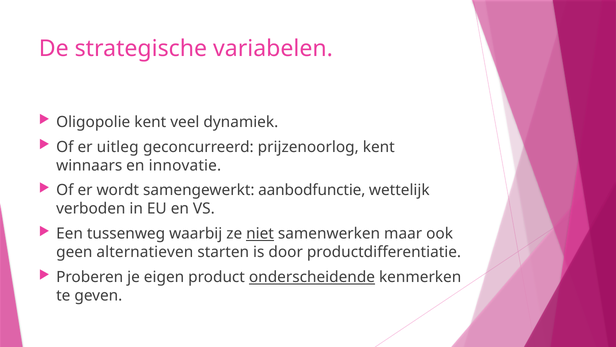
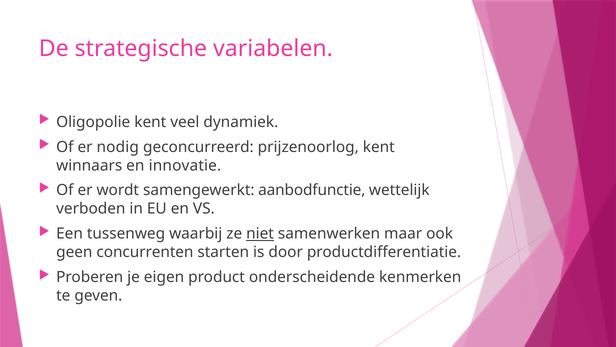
uitleg: uitleg -> nodig
alternatieven: alternatieven -> concurrenten
onderscheidende underline: present -> none
